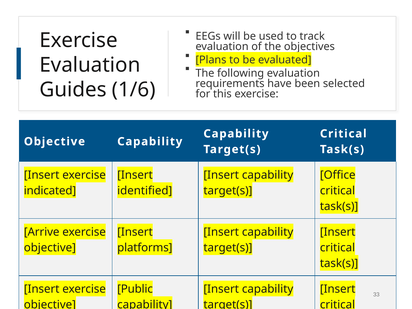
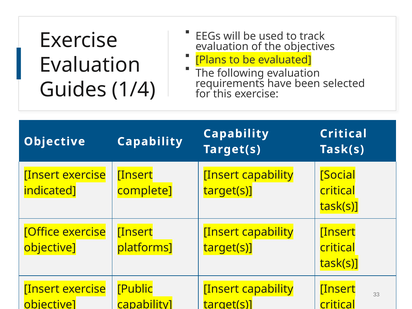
1/6: 1/6 -> 1/4
Office: Office -> Social
identified: identified -> complete
Arrive: Arrive -> Office
